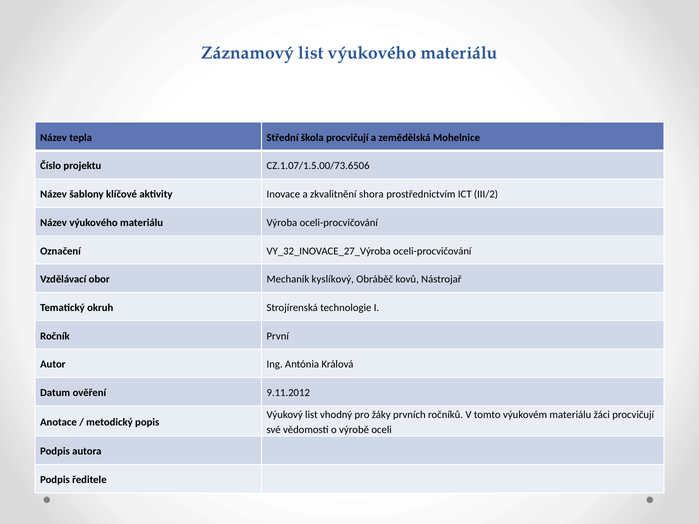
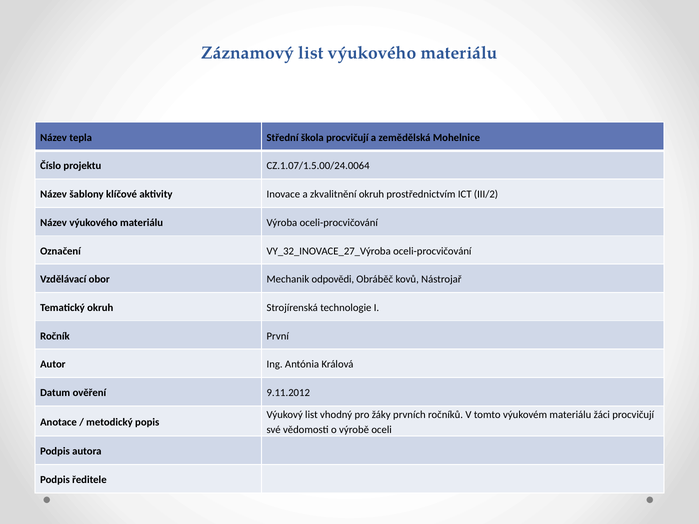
CZ.1.07/1.5.00/73.6506: CZ.1.07/1.5.00/73.6506 -> CZ.1.07/1.5.00/24.0064
zkvalitnění shora: shora -> okruh
kyslíkový: kyslíkový -> odpovědi
